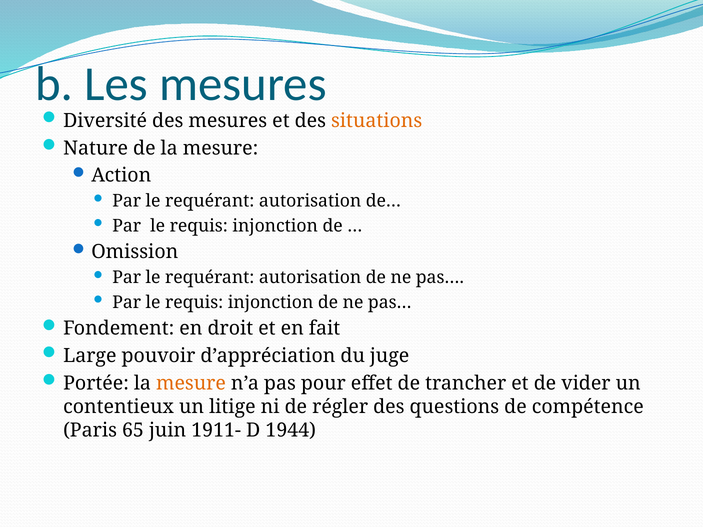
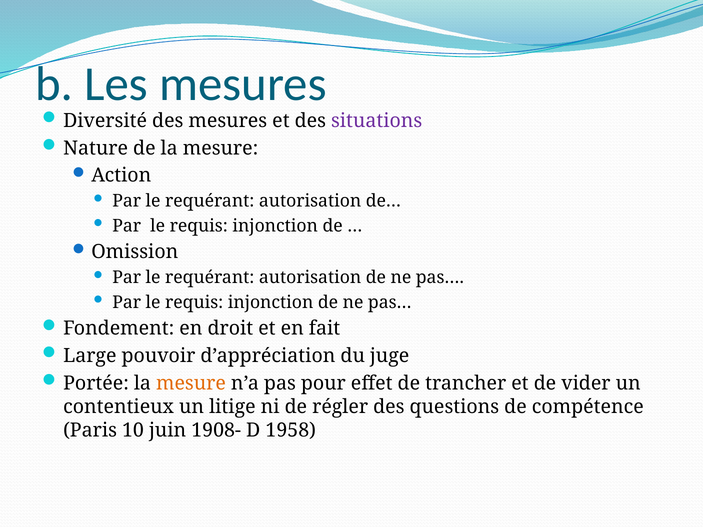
situations colour: orange -> purple
65: 65 -> 10
1911-: 1911- -> 1908-
1944: 1944 -> 1958
